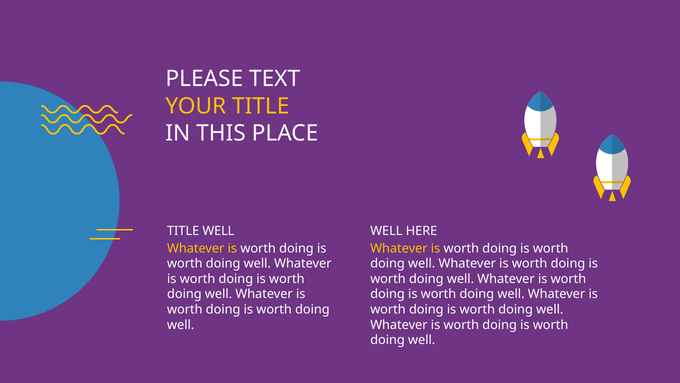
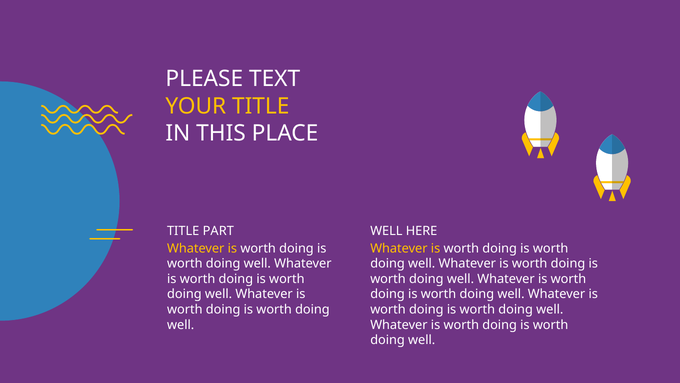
TITLE WELL: WELL -> PART
